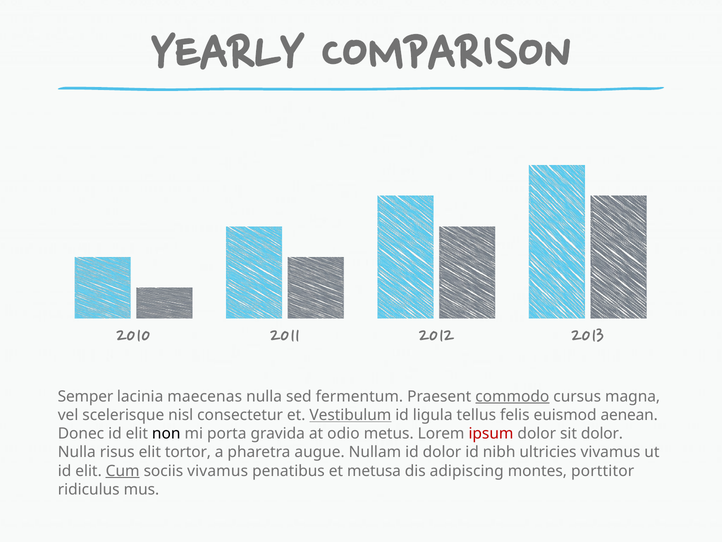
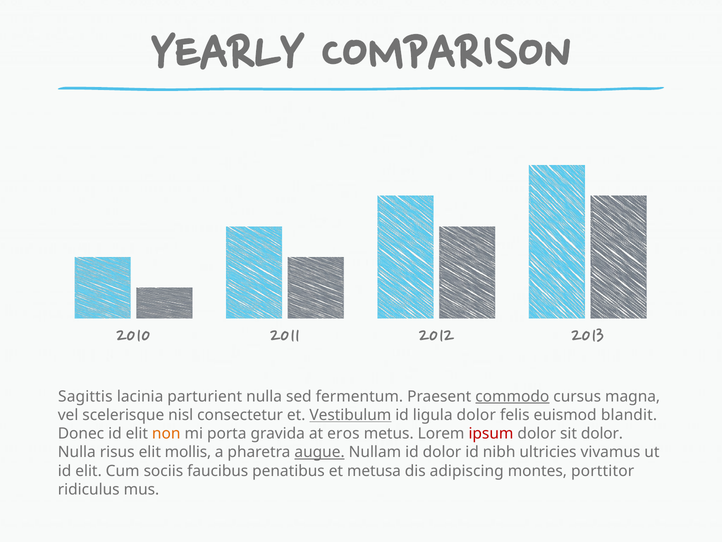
Semper: Semper -> Sagittis
maecenas: maecenas -> parturient
ligula tellus: tellus -> dolor
aenean: aenean -> blandit
non colour: black -> orange
odio: odio -> eros
tortor: tortor -> mollis
augue underline: none -> present
Cum underline: present -> none
sociis vivamus: vivamus -> faucibus
